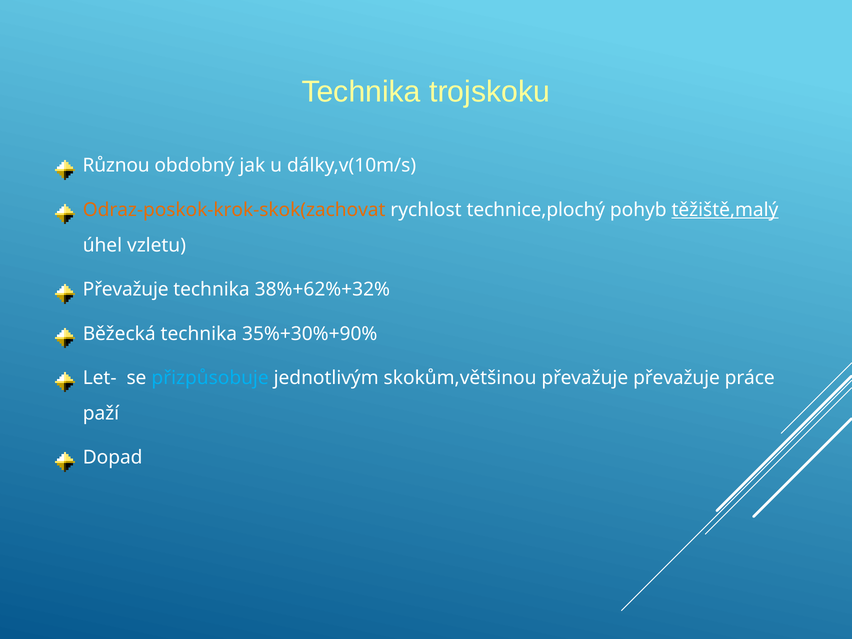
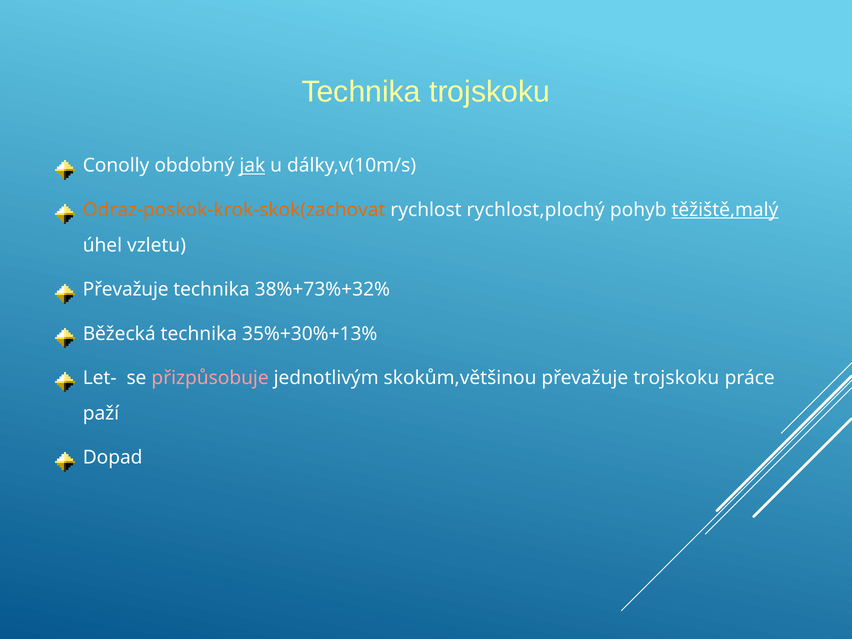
Různou: Různou -> Conolly
jak underline: none -> present
technice,plochý: technice,plochý -> rychlost,plochý
38%+62%+32%: 38%+62%+32% -> 38%+73%+32%
35%+30%+90%: 35%+30%+90% -> 35%+30%+13%
přizpůsobuje colour: light blue -> pink
převažuje převažuje: převažuje -> trojskoku
